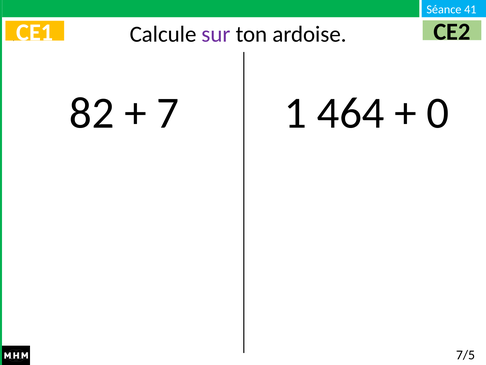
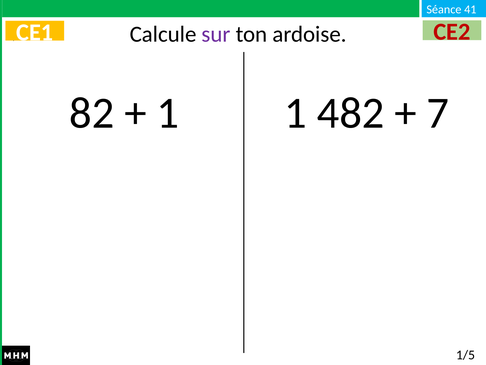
CE2 colour: black -> red
7 at (168, 113): 7 -> 1
464: 464 -> 482
0: 0 -> 7
7/5: 7/5 -> 1/5
